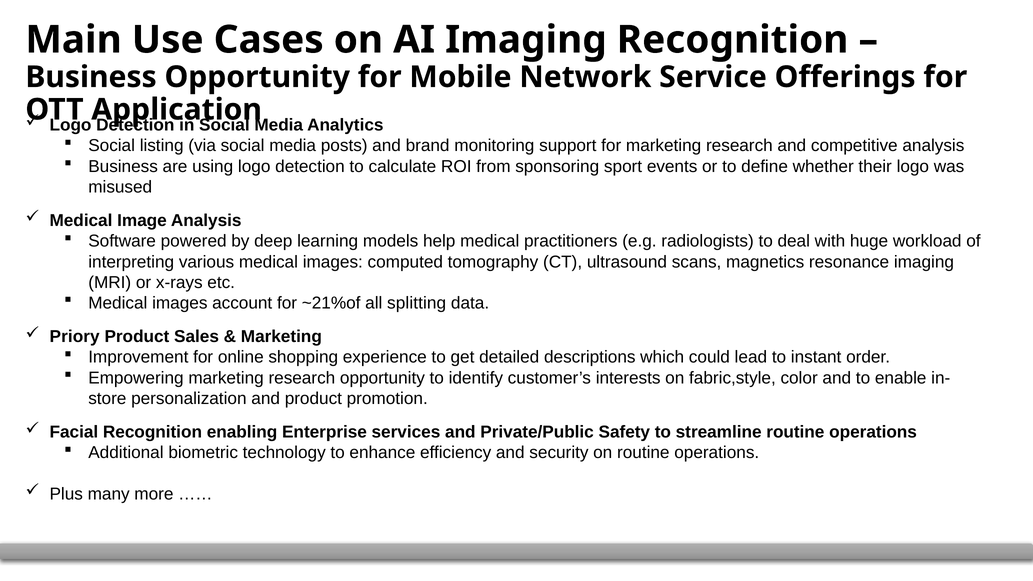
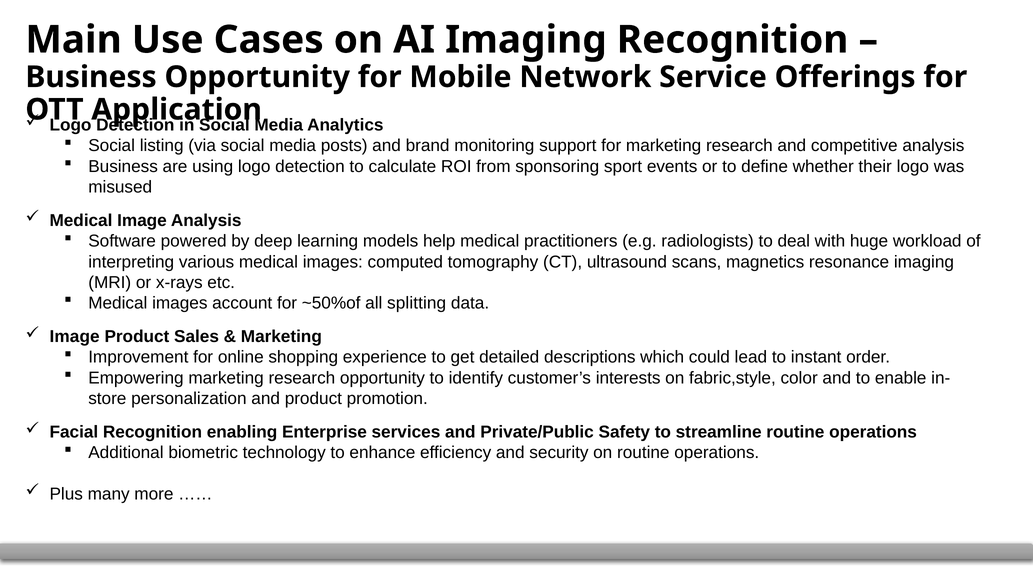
~21%of: ~21%of -> ~50%of
Priory at (75, 337): Priory -> Image
